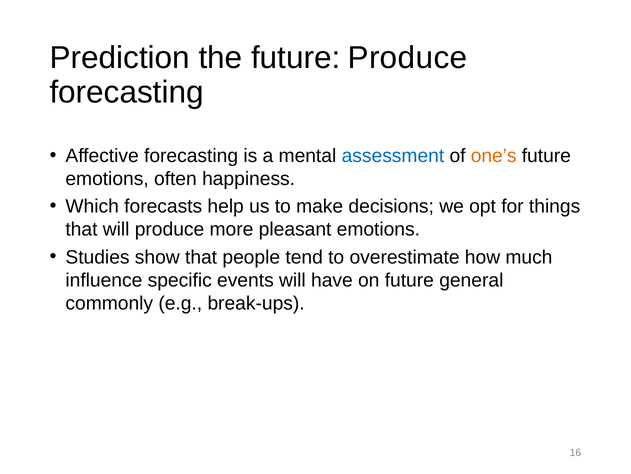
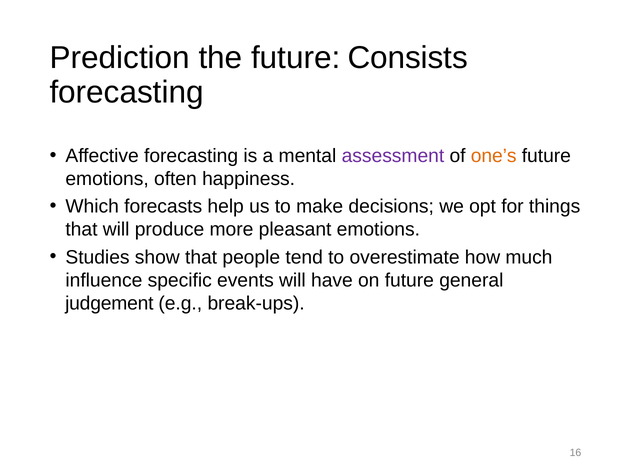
future Produce: Produce -> Consists
assessment colour: blue -> purple
commonly: commonly -> judgement
